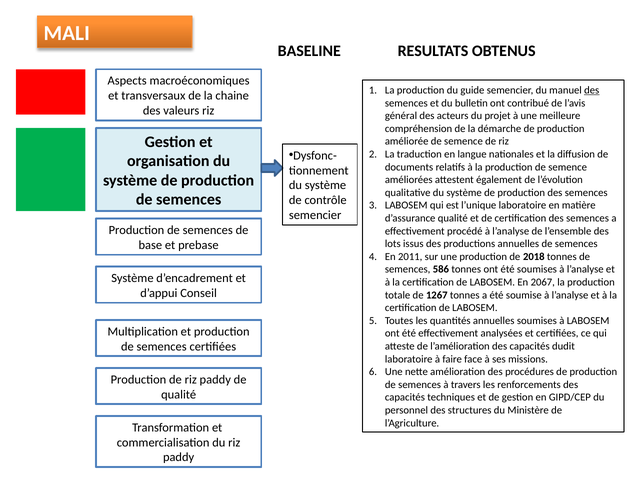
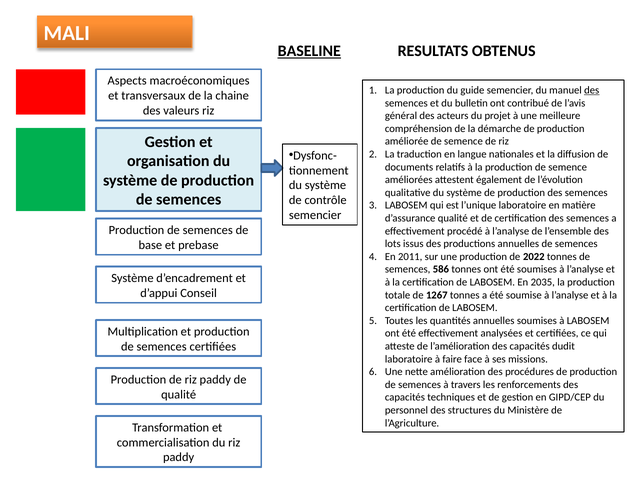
BASELINE underline: none -> present
2018: 2018 -> 2022
2067: 2067 -> 2035
